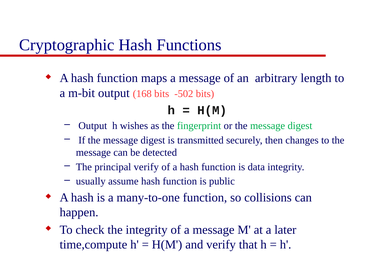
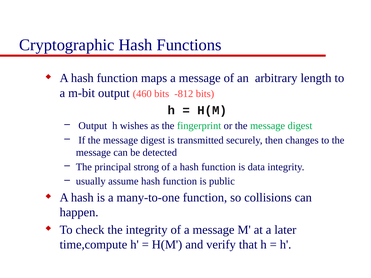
168: 168 -> 460
-502: -502 -> -812
principal verify: verify -> strong
